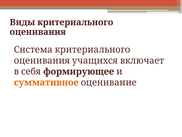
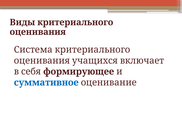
суммативное colour: orange -> blue
